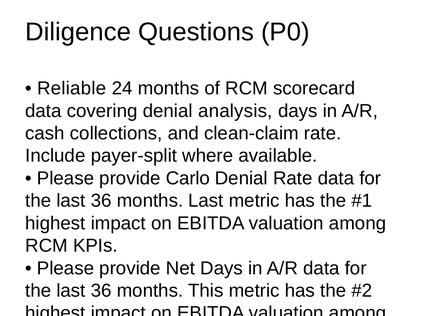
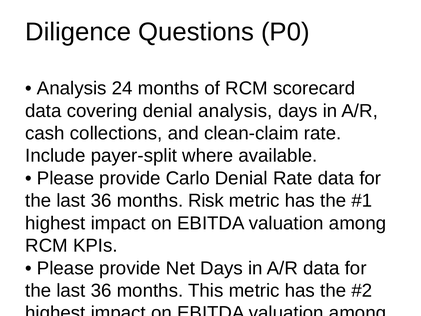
Reliable at (72, 88): Reliable -> Analysis
months Last: Last -> Risk
